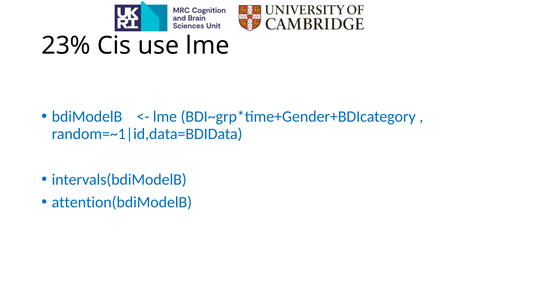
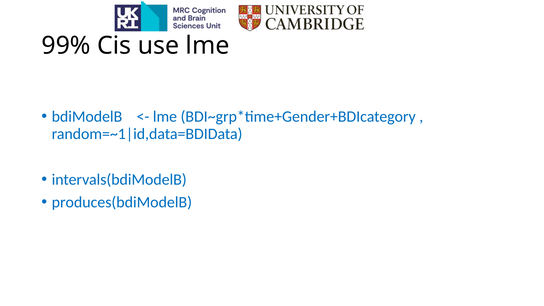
23%: 23% -> 99%
attention(bdiModelB: attention(bdiModelB -> produces(bdiModelB
